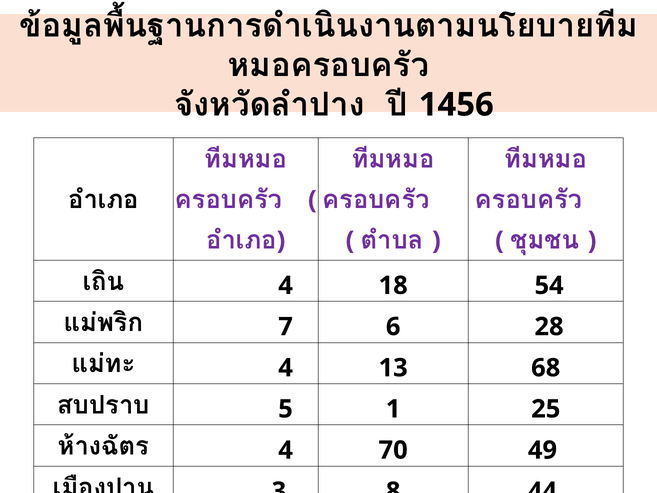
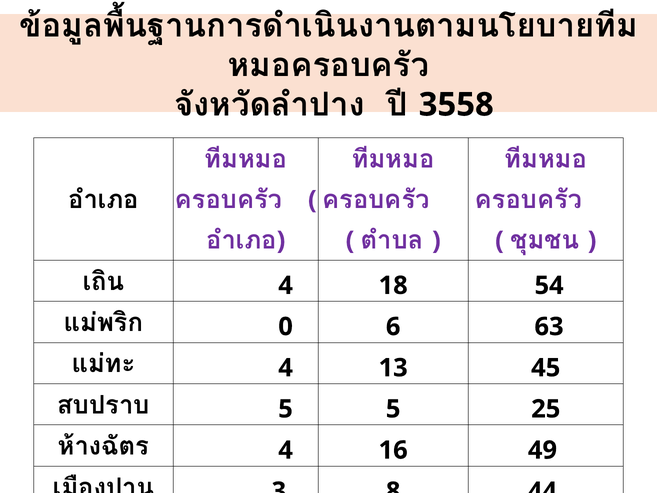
1456: 1456 -> 3558
7: 7 -> 0
28: 28 -> 63
68: 68 -> 45
5 1: 1 -> 5
70: 70 -> 16
